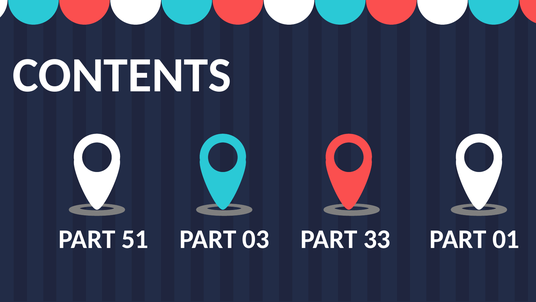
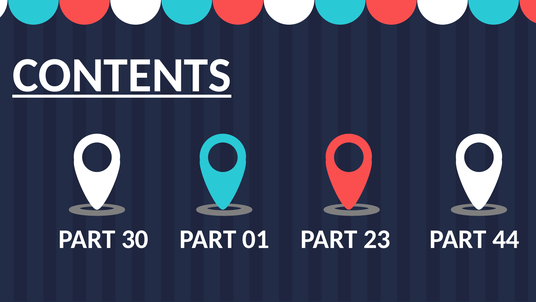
CONTENTS underline: none -> present
51: 51 -> 30
03: 03 -> 01
33: 33 -> 23
01: 01 -> 44
